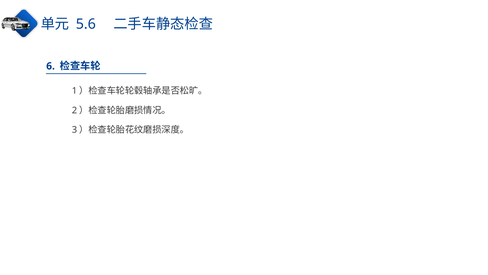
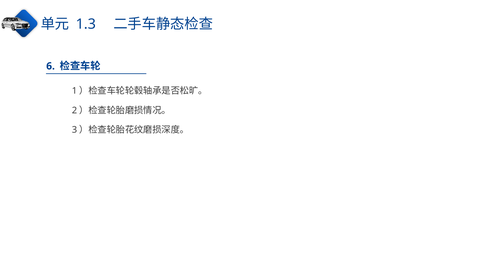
5.6: 5.6 -> 1.3
